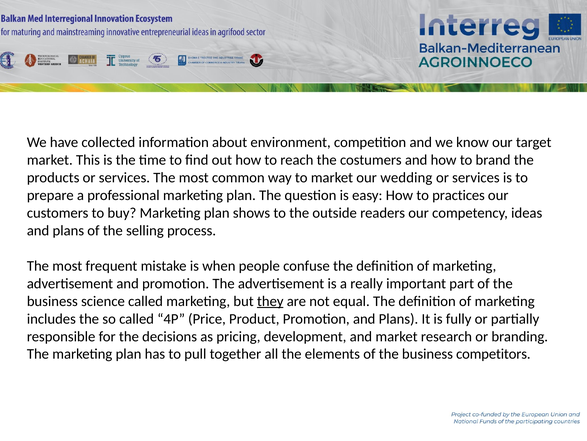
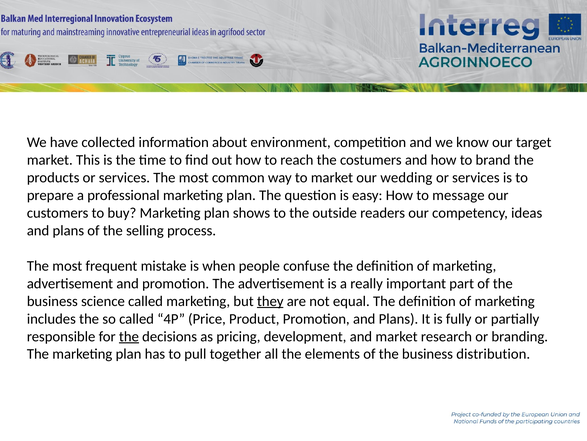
practices: practices -> message
the at (129, 336) underline: none -> present
competitors: competitors -> distribution
